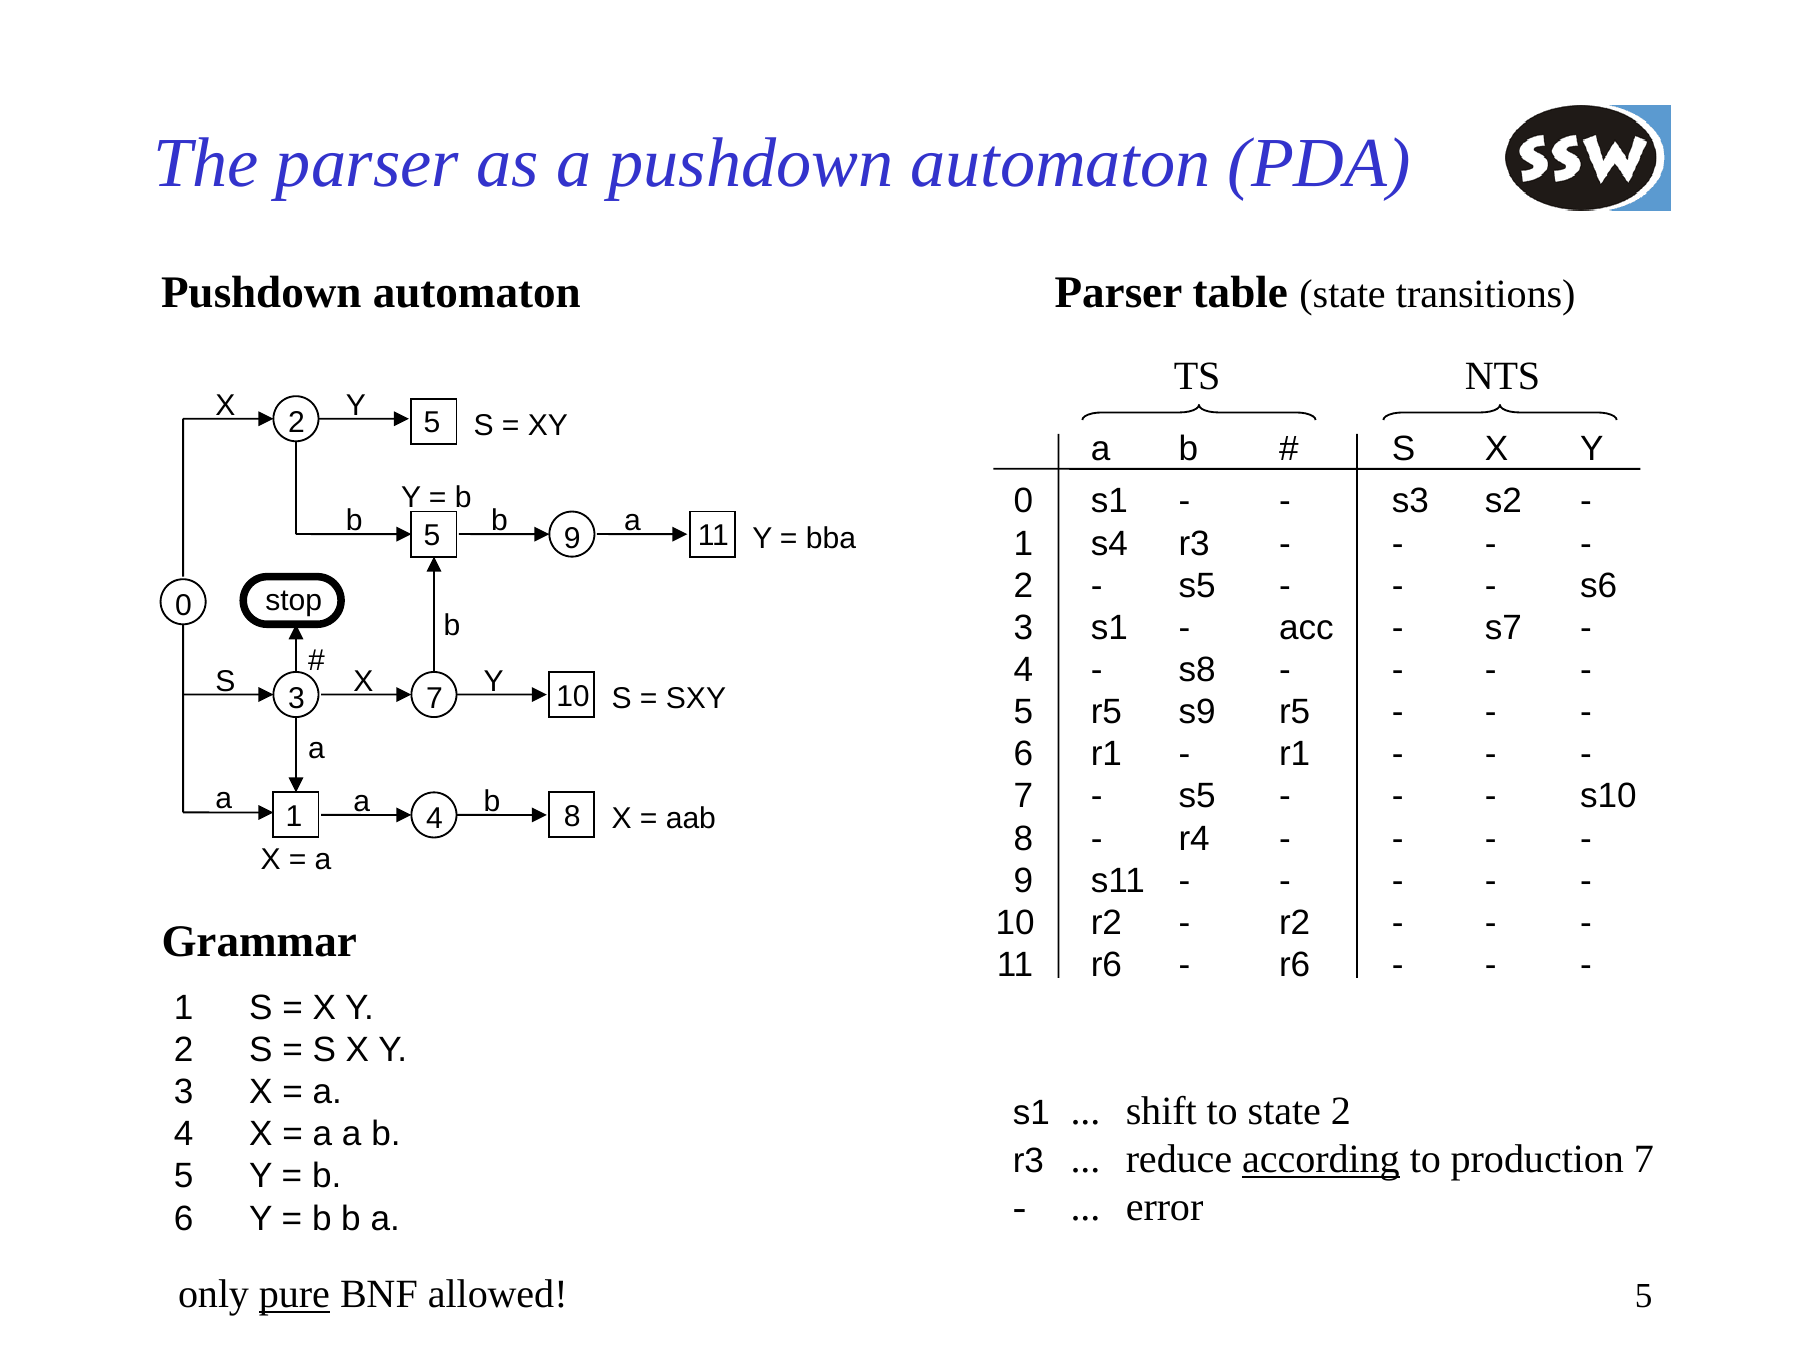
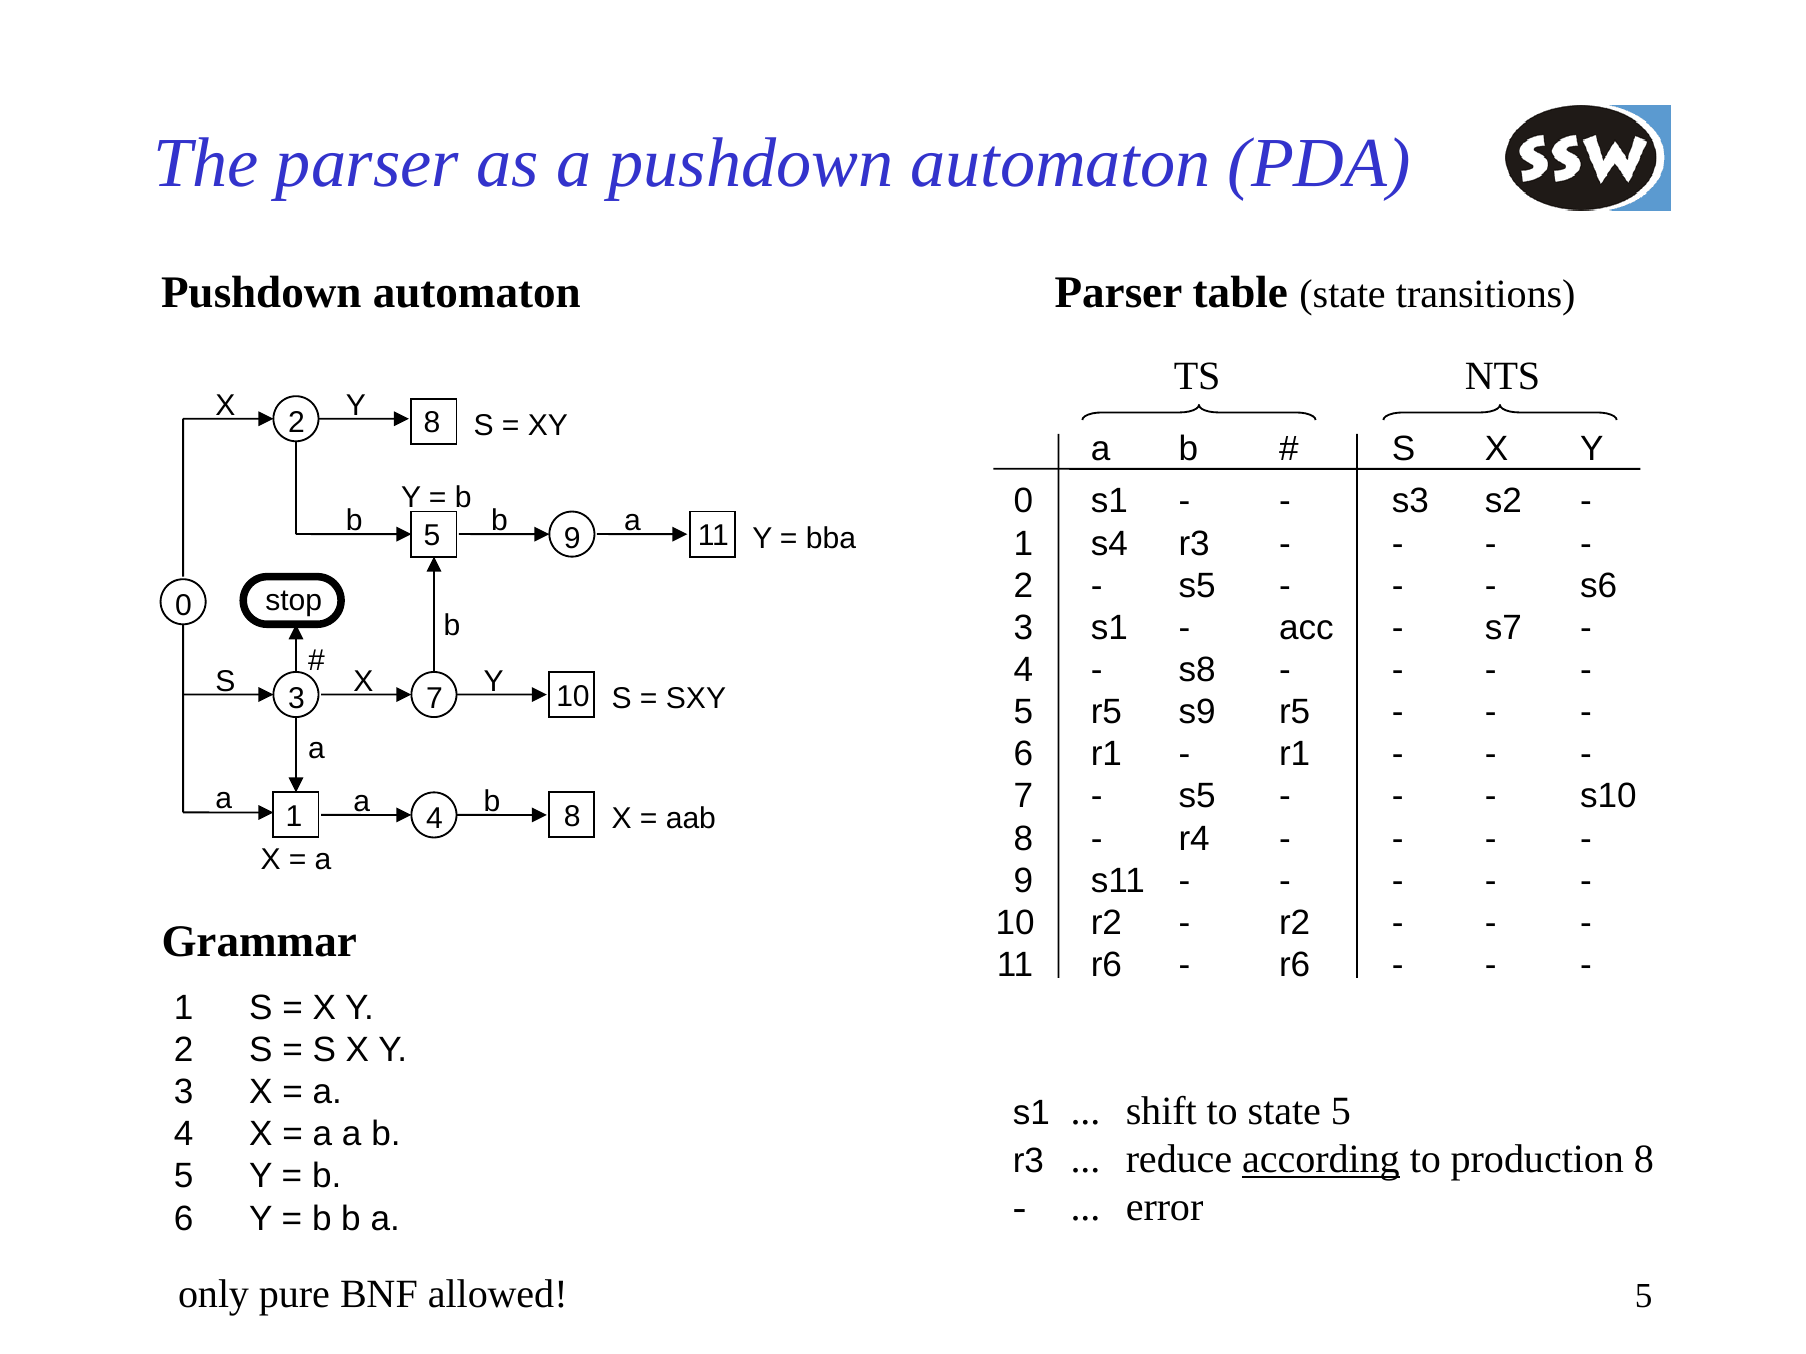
2 5: 5 -> 8
state 2: 2 -> 5
production 7: 7 -> 8
pure underline: present -> none
